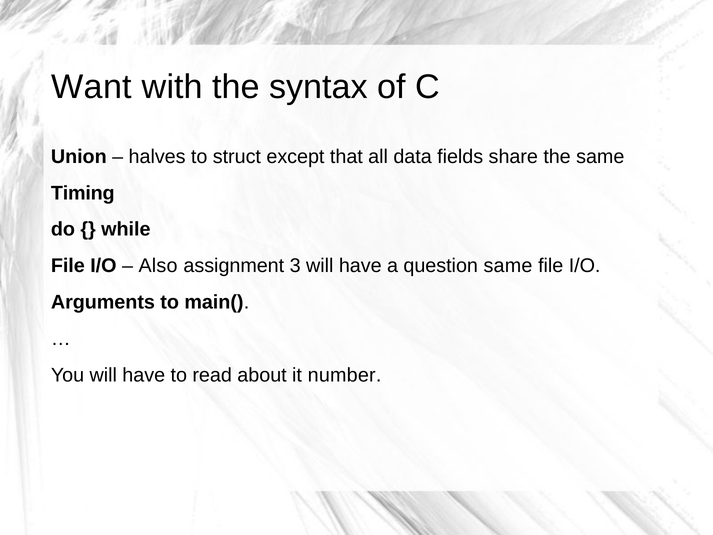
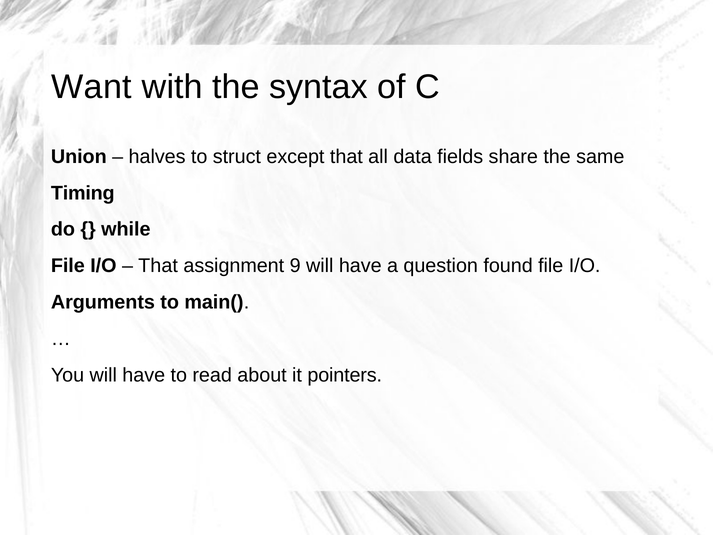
Also at (158, 266): Also -> That
3: 3 -> 9
question same: same -> found
number: number -> pointers
